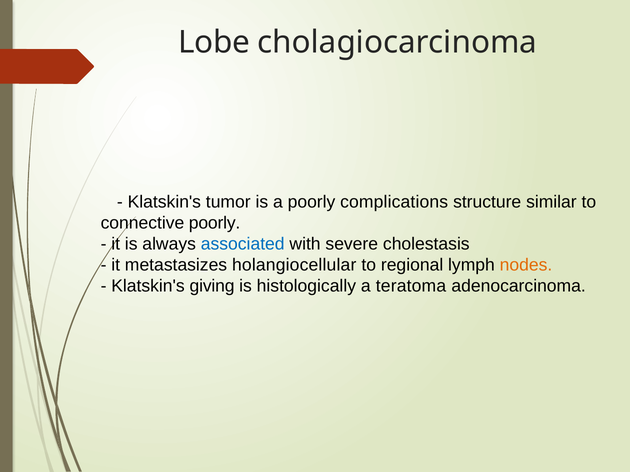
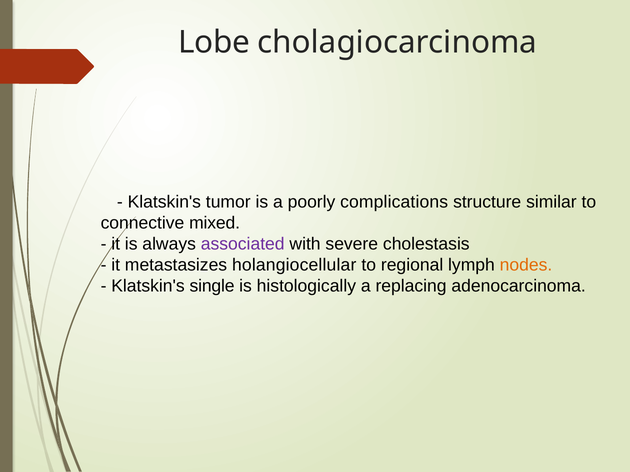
connective poorly: poorly -> mixed
associated colour: blue -> purple
giving: giving -> single
teratoma: teratoma -> replacing
